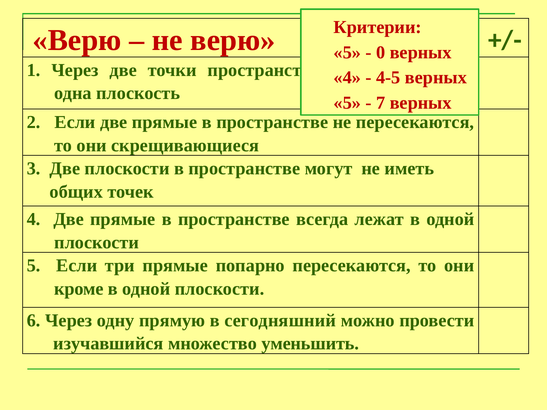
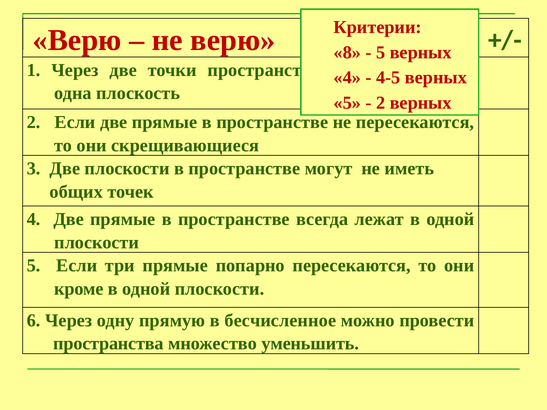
5 at (347, 52): 5 -> 8
0 at (381, 52): 0 -> 5
7 at (381, 103): 7 -> 2
сегодняшний: сегодняшний -> бесчисленное
изучавшийся at (108, 344): изучавшийся -> пространства
